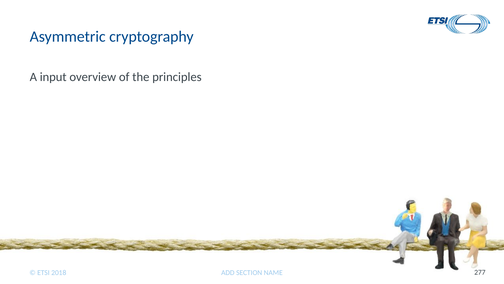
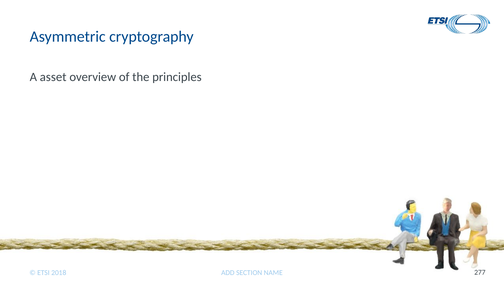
input: input -> asset
